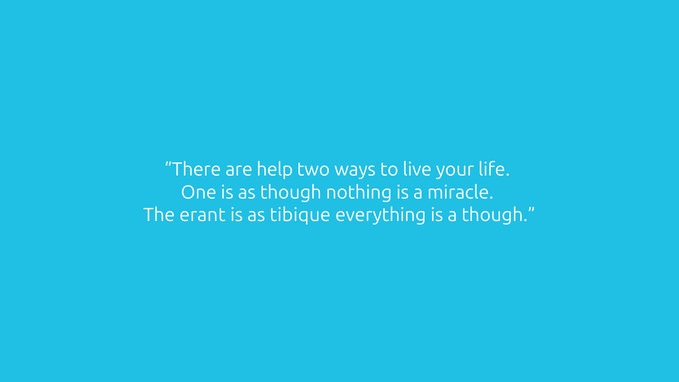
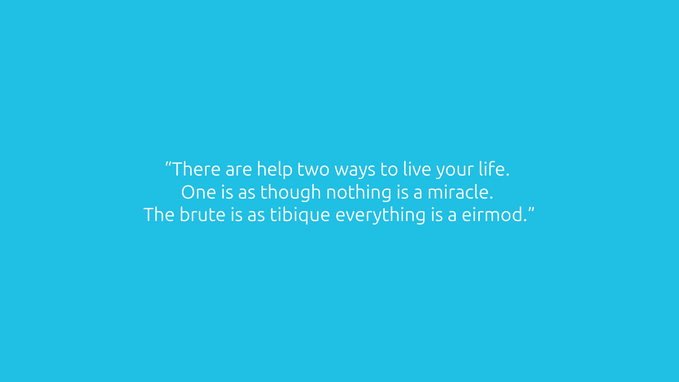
erant: erant -> brute
a though: though -> eirmod
